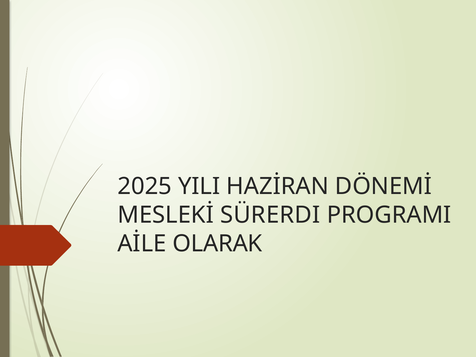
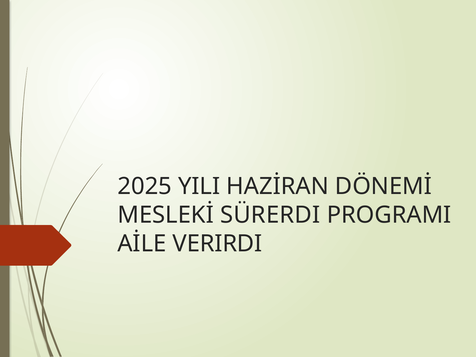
OLARAK: OLARAK -> VERIRDI
